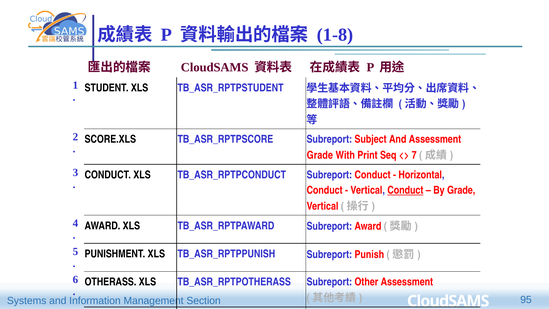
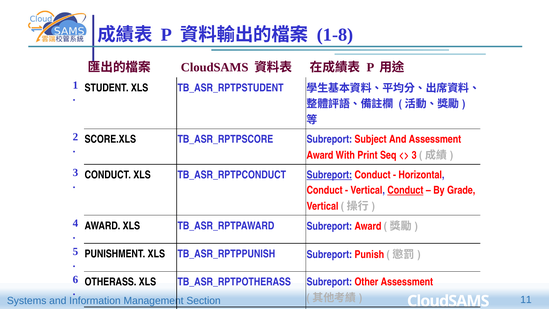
Grade at (320, 155): Grade -> Award
7 at (414, 155): 7 -> 3
Subreport at (329, 175) underline: none -> present
95: 95 -> 11
